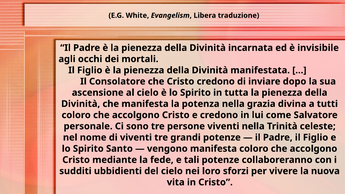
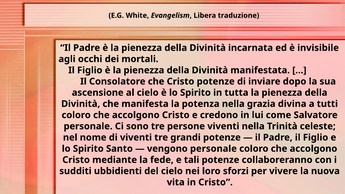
Cristo credono: credono -> potenze
vengono manifesta: manifesta -> personale
